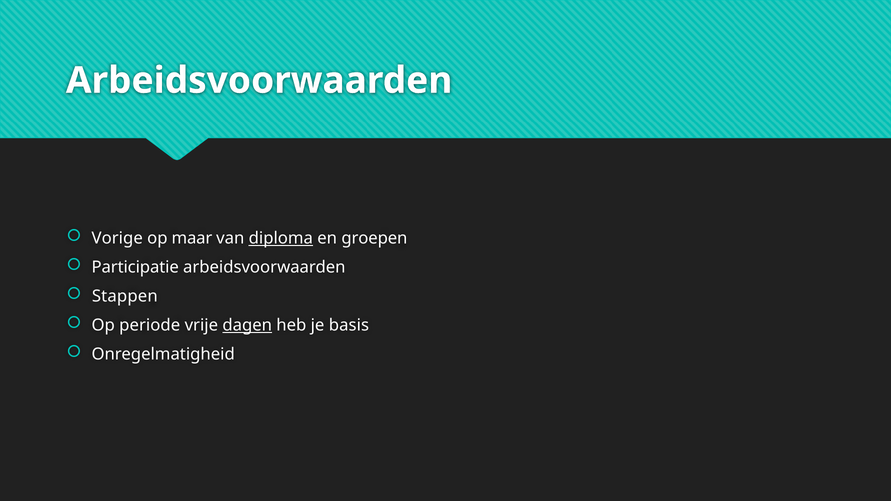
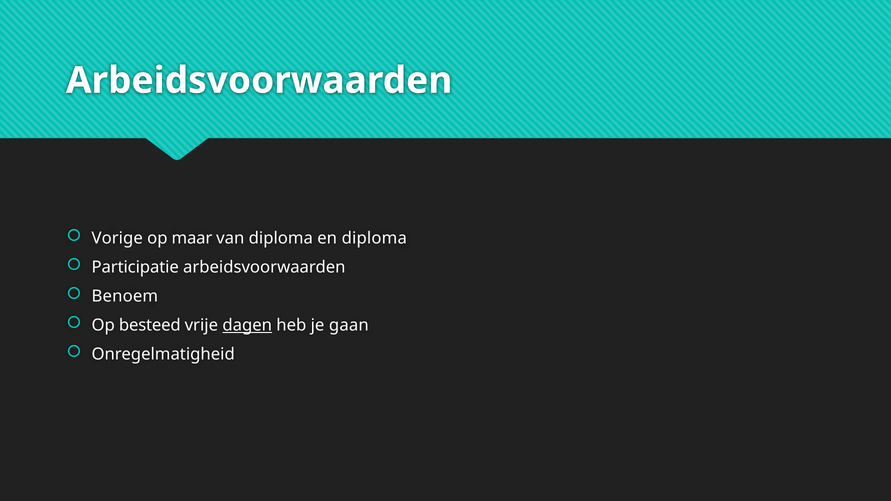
diploma at (281, 239) underline: present -> none
en groepen: groepen -> diploma
Stappen: Stappen -> Benoem
periode: periode -> besteed
basis: basis -> gaan
